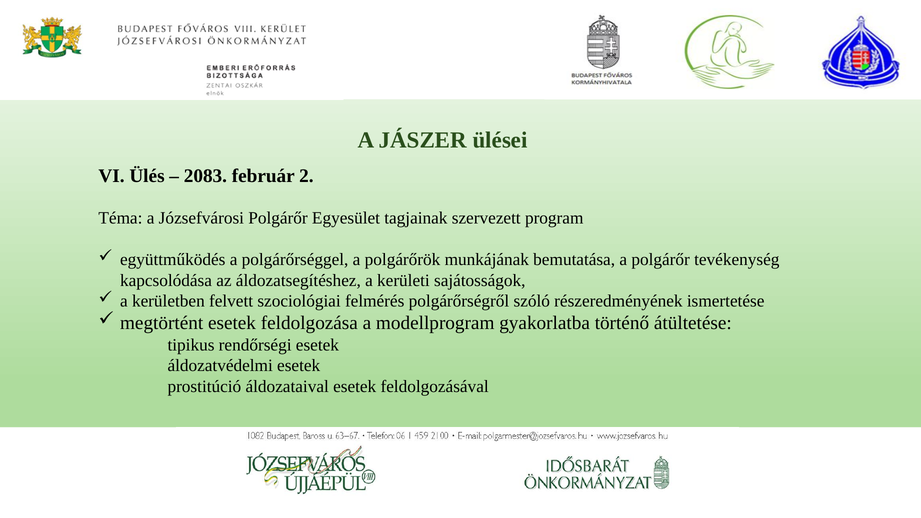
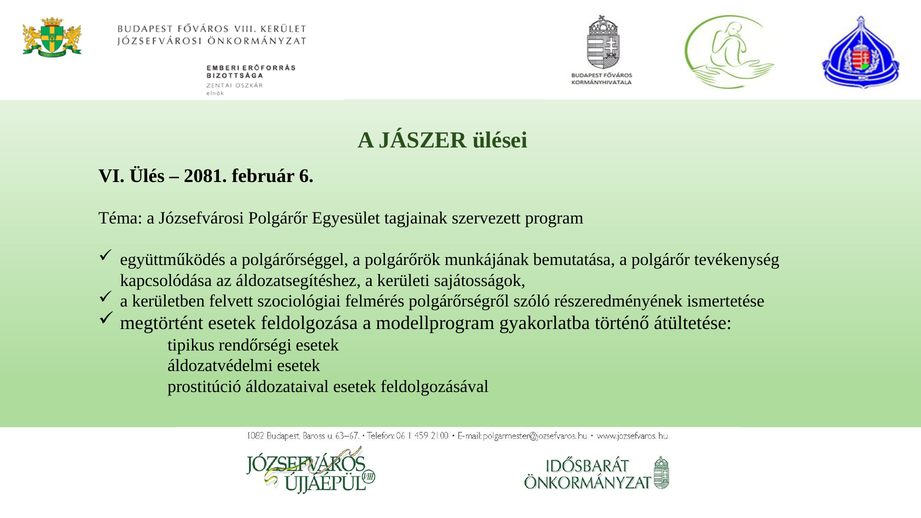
2083: 2083 -> 2081
2: 2 -> 6
